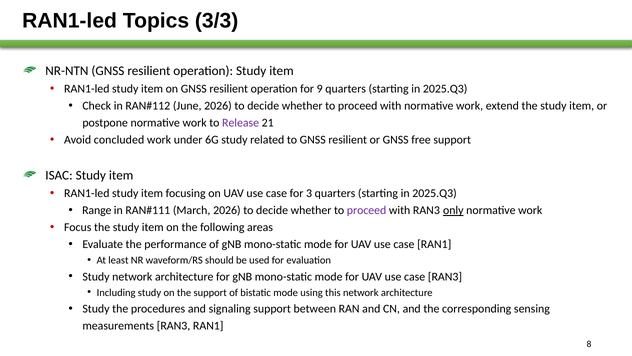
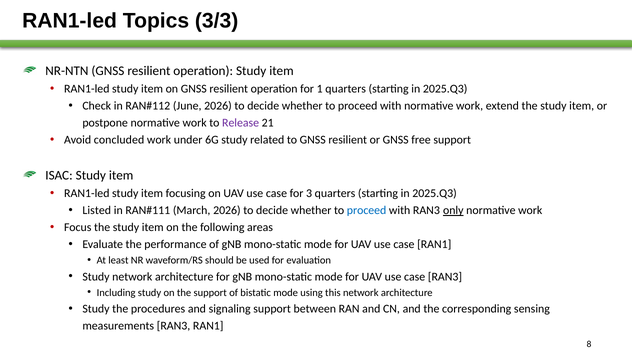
9: 9 -> 1
Range: Range -> Listed
proceed at (367, 210) colour: purple -> blue
